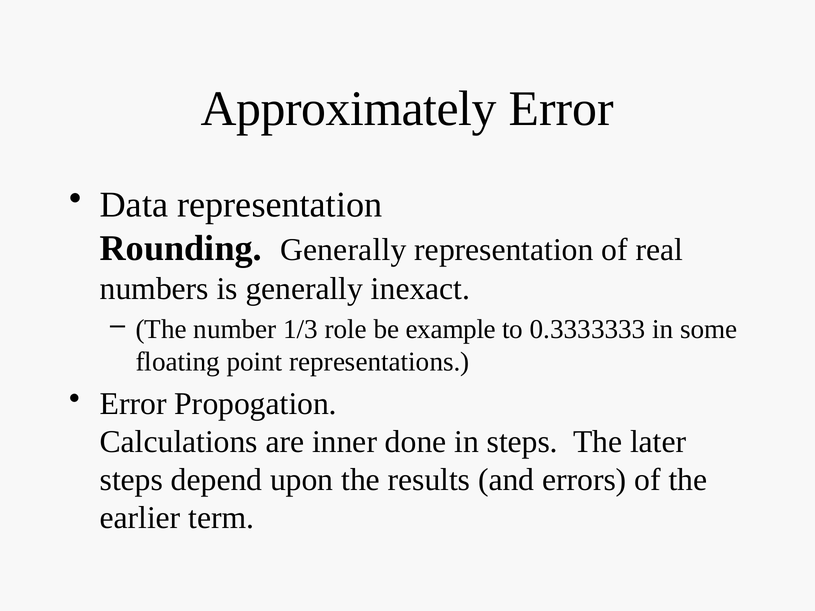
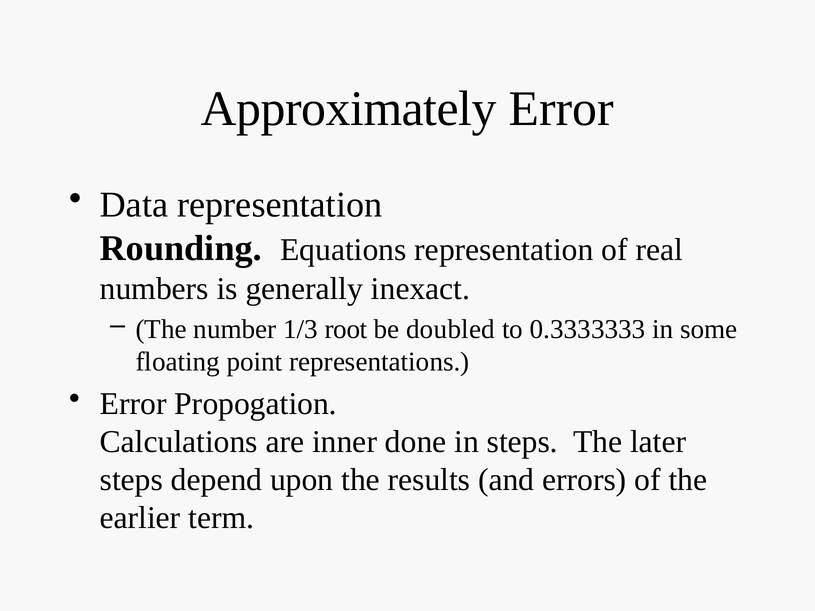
Rounding Generally: Generally -> Equations
role: role -> root
example: example -> doubled
